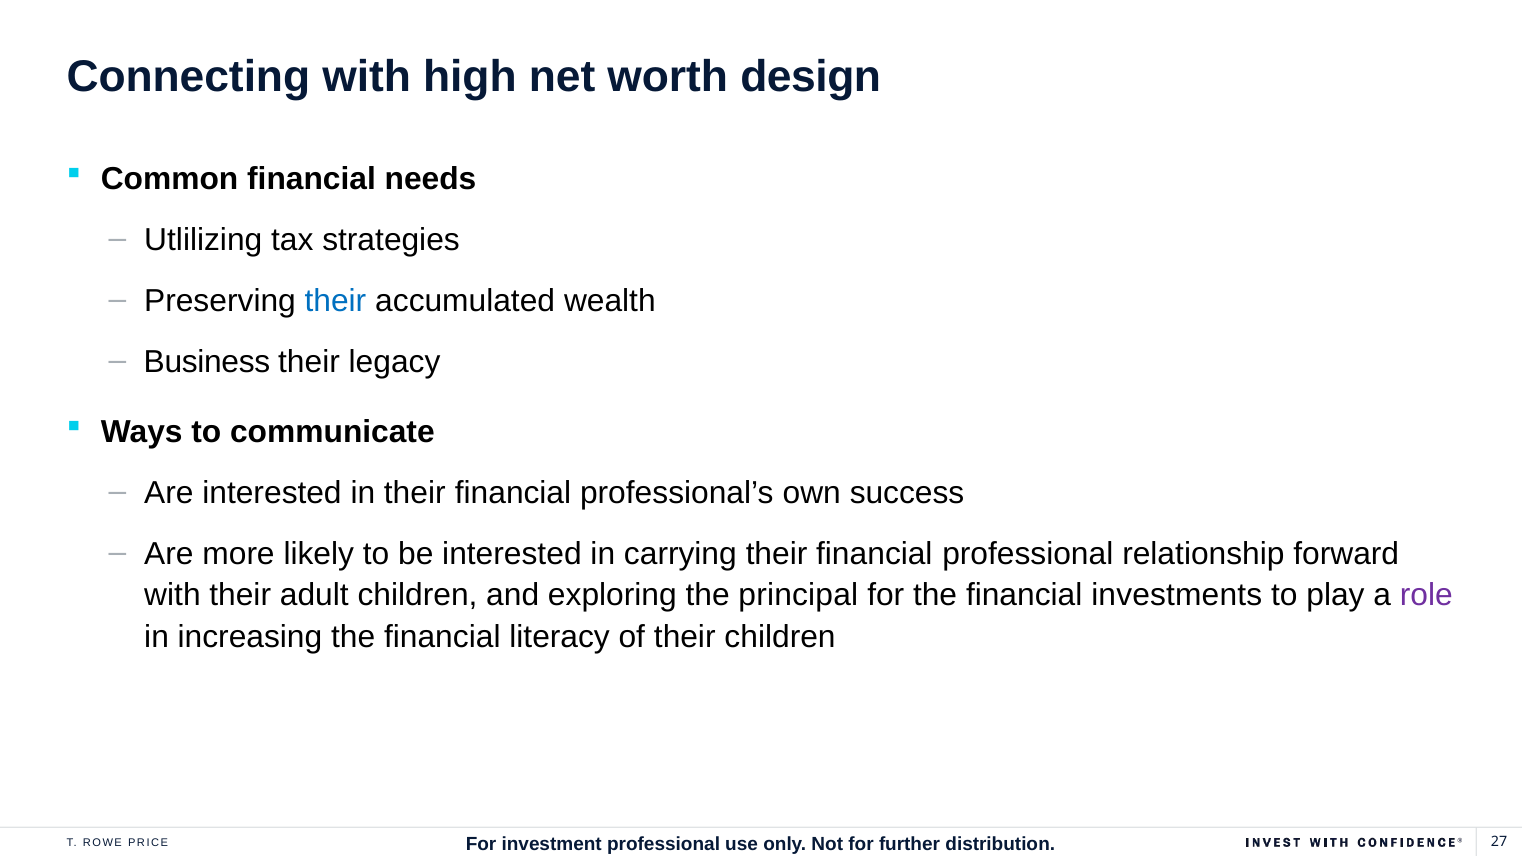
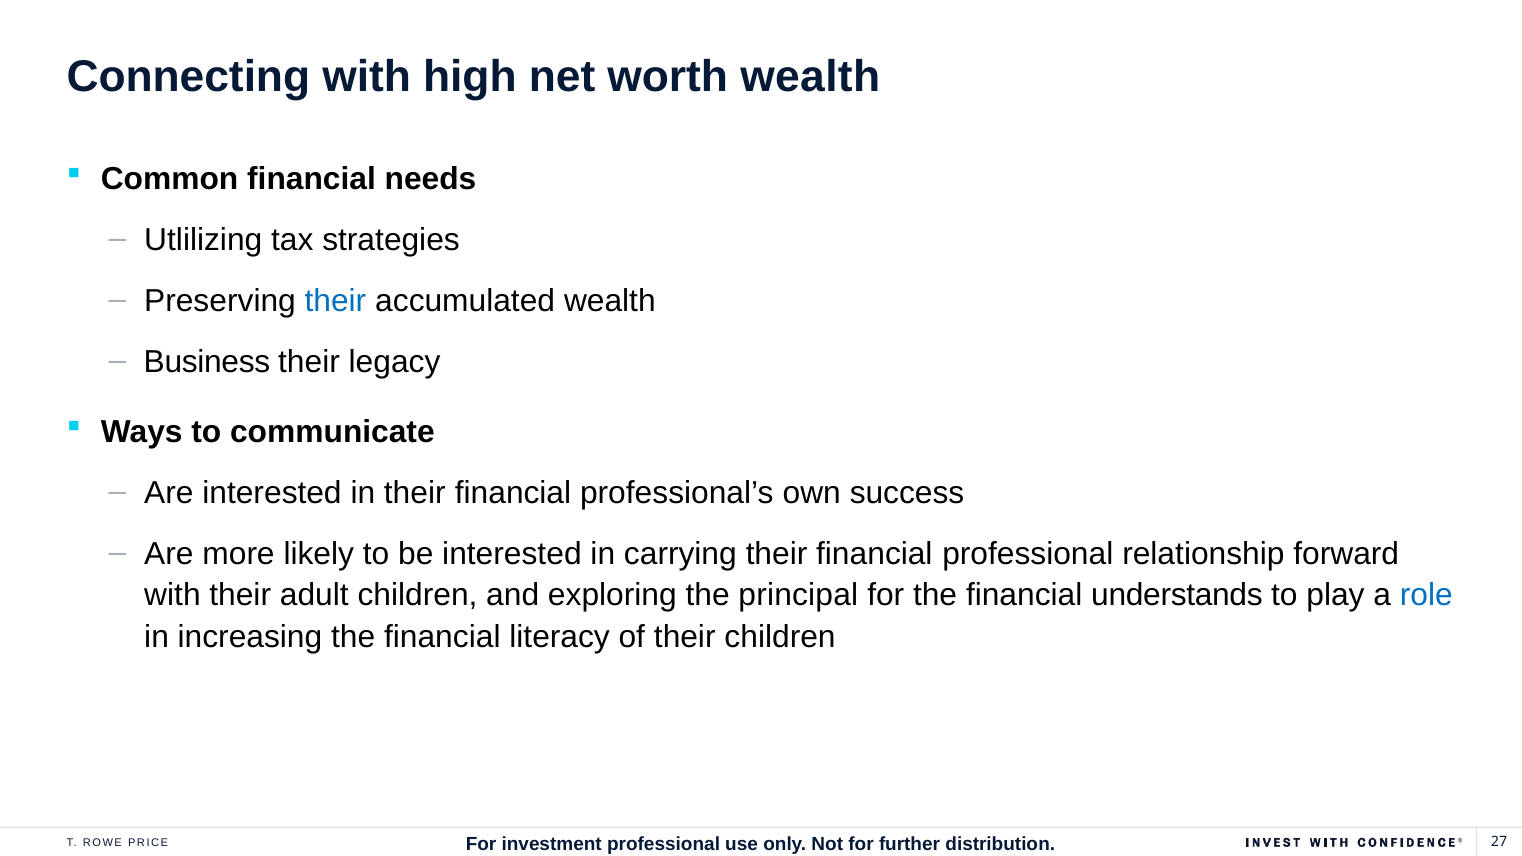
worth design: design -> wealth
investments: investments -> understands
role colour: purple -> blue
